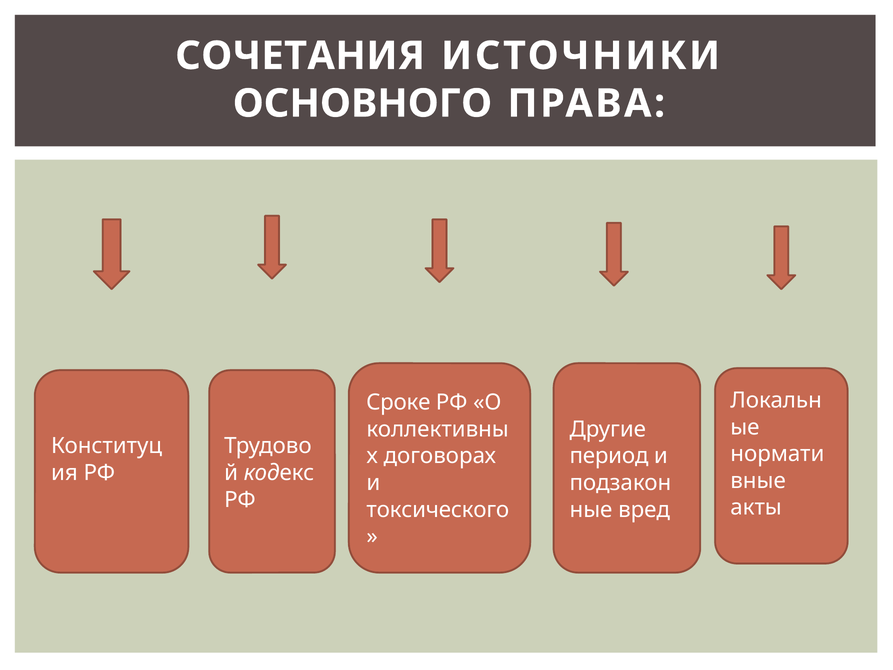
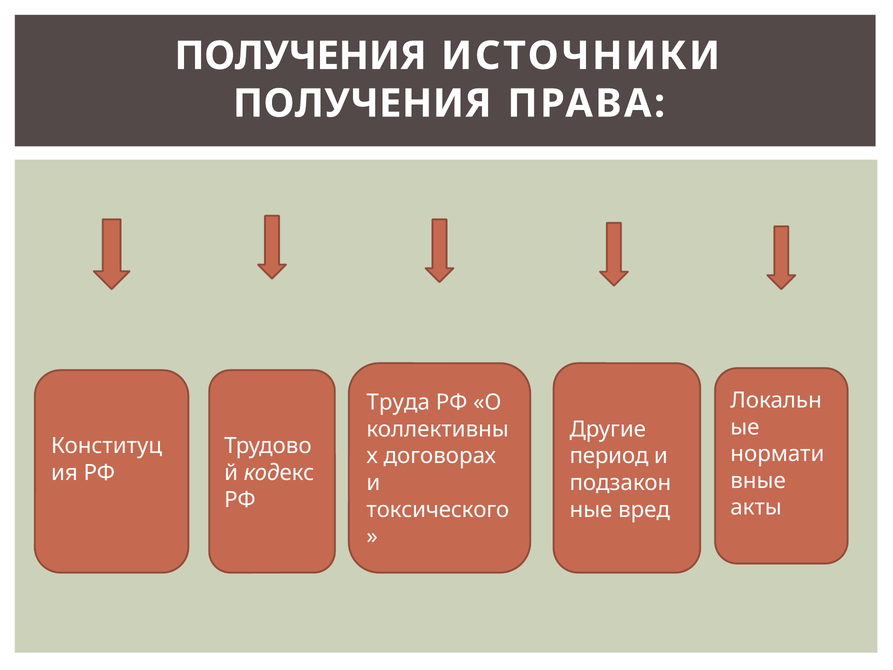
СОЧЕТАНИЯ at (300, 56): СОЧЕТАНИЯ -> ПОЛУЧЕНИЯ
ОСНОВНОГО at (362, 104): ОСНОВНОГО -> ПОЛУЧЕНИЯ
Сроке: Сроке -> Труда
